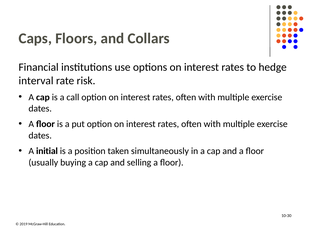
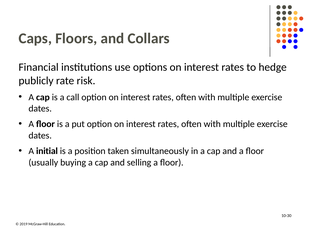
interval: interval -> publicly
